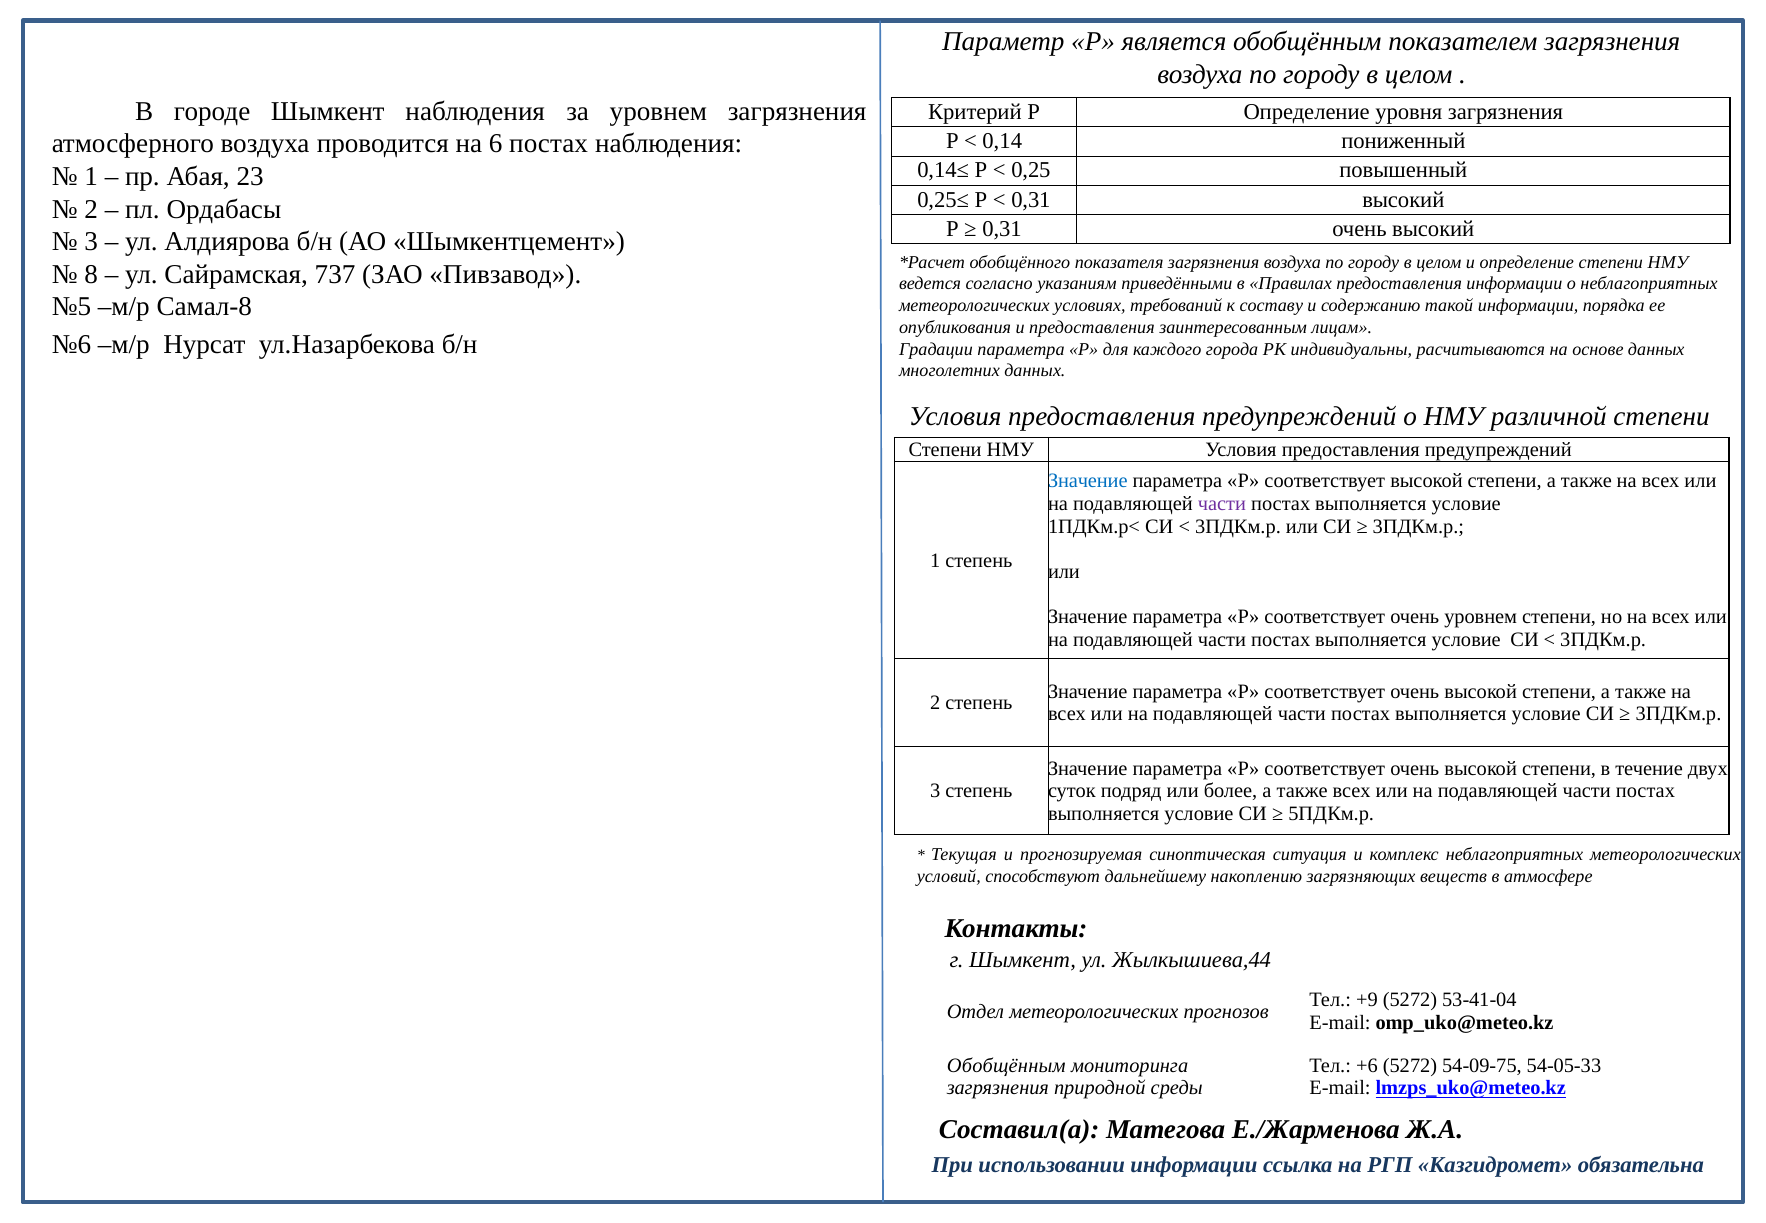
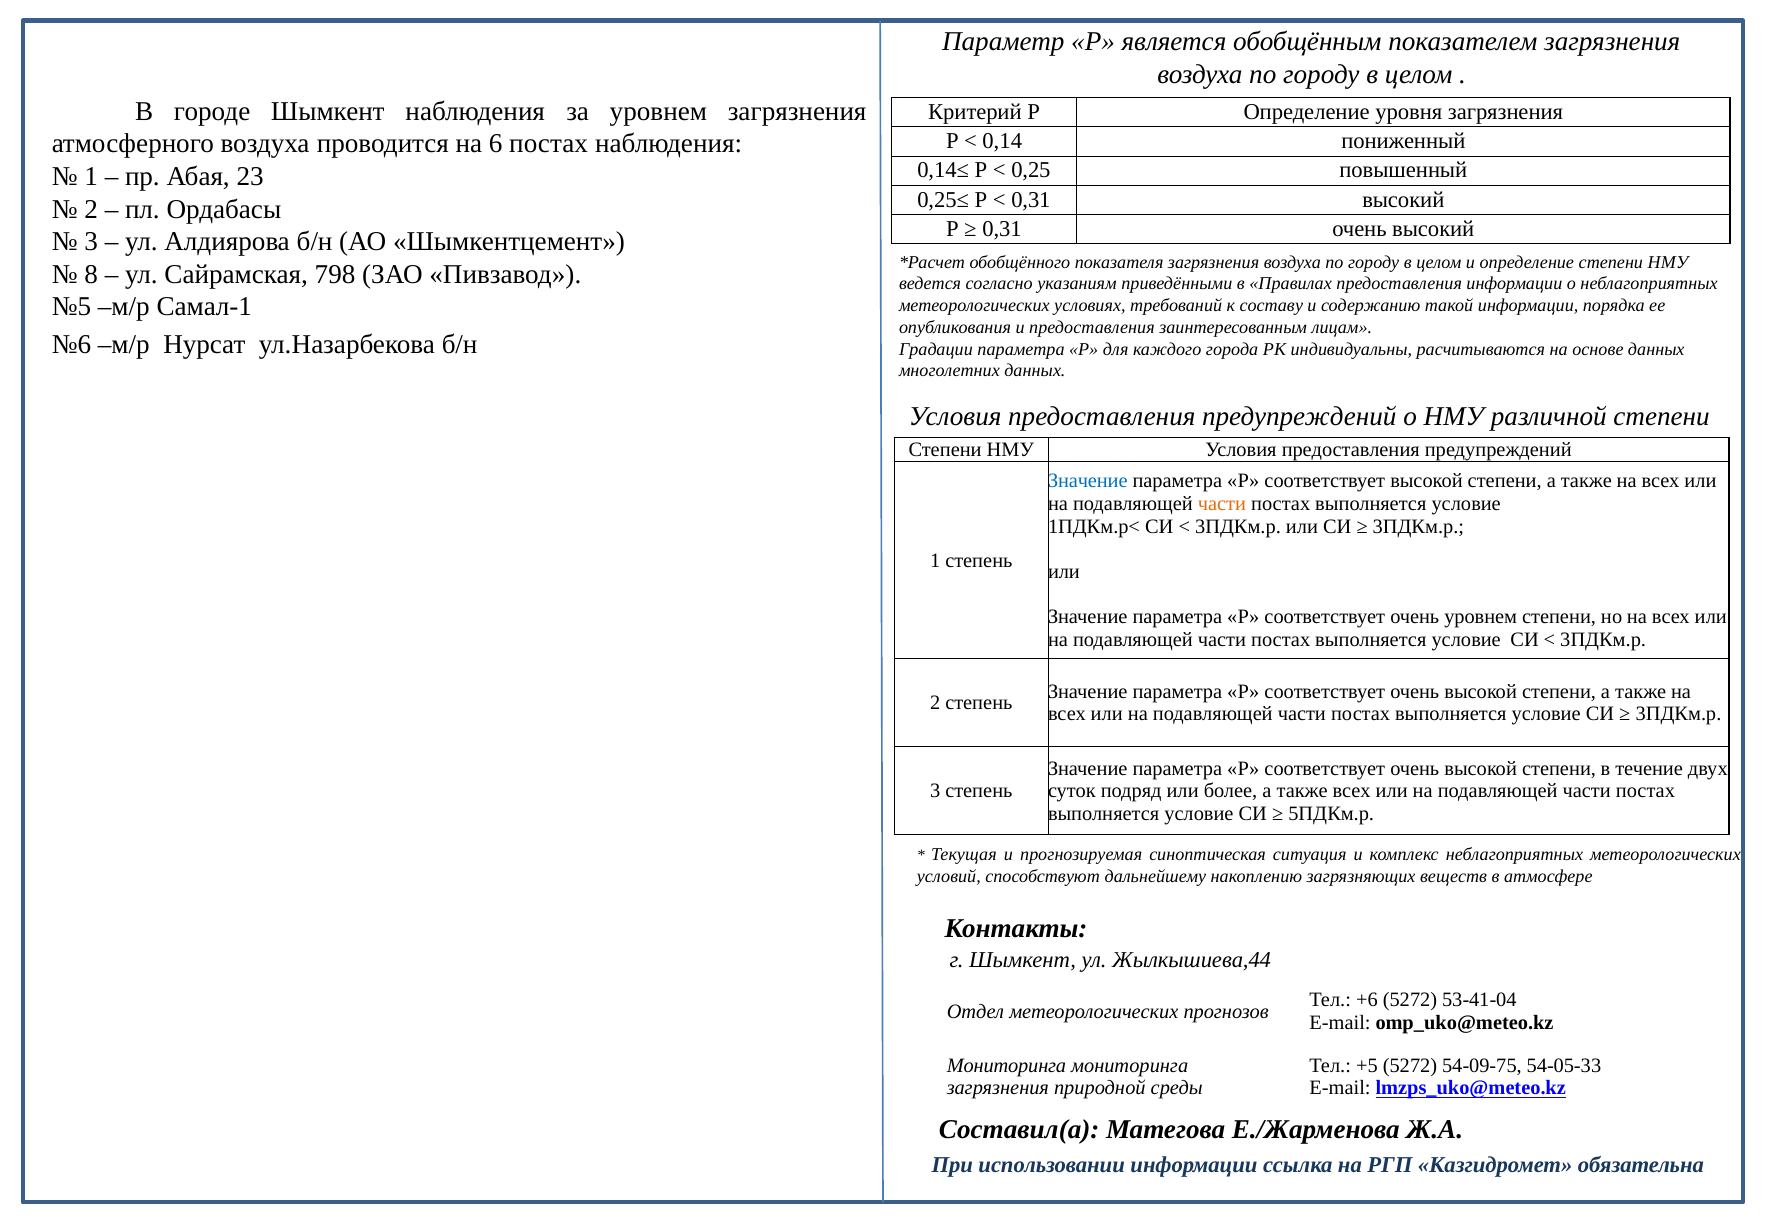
737: 737 -> 798
Самал-8: Самал-8 -> Самал-1
части at (1222, 504) colour: purple -> orange
+9: +9 -> +6
Обобщённым at (1006, 1065): Обобщённым -> Мониторинга
+6: +6 -> +5
